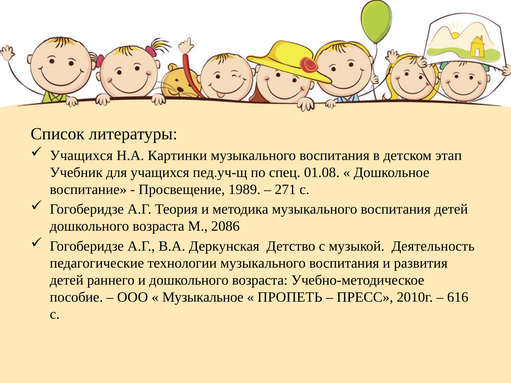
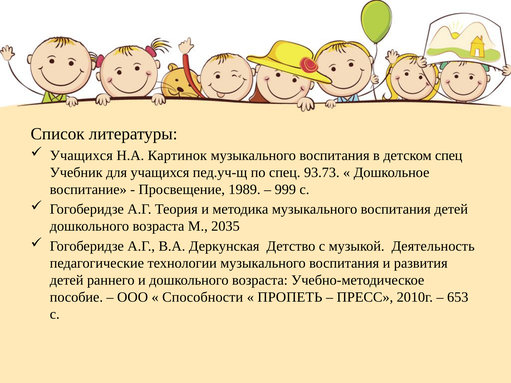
Картинки: Картинки -> Картинок
детском этап: этап -> спец
01.08: 01.08 -> 93.73
271: 271 -> 999
2086: 2086 -> 2035
Музыкальное: Музыкальное -> Способности
616: 616 -> 653
